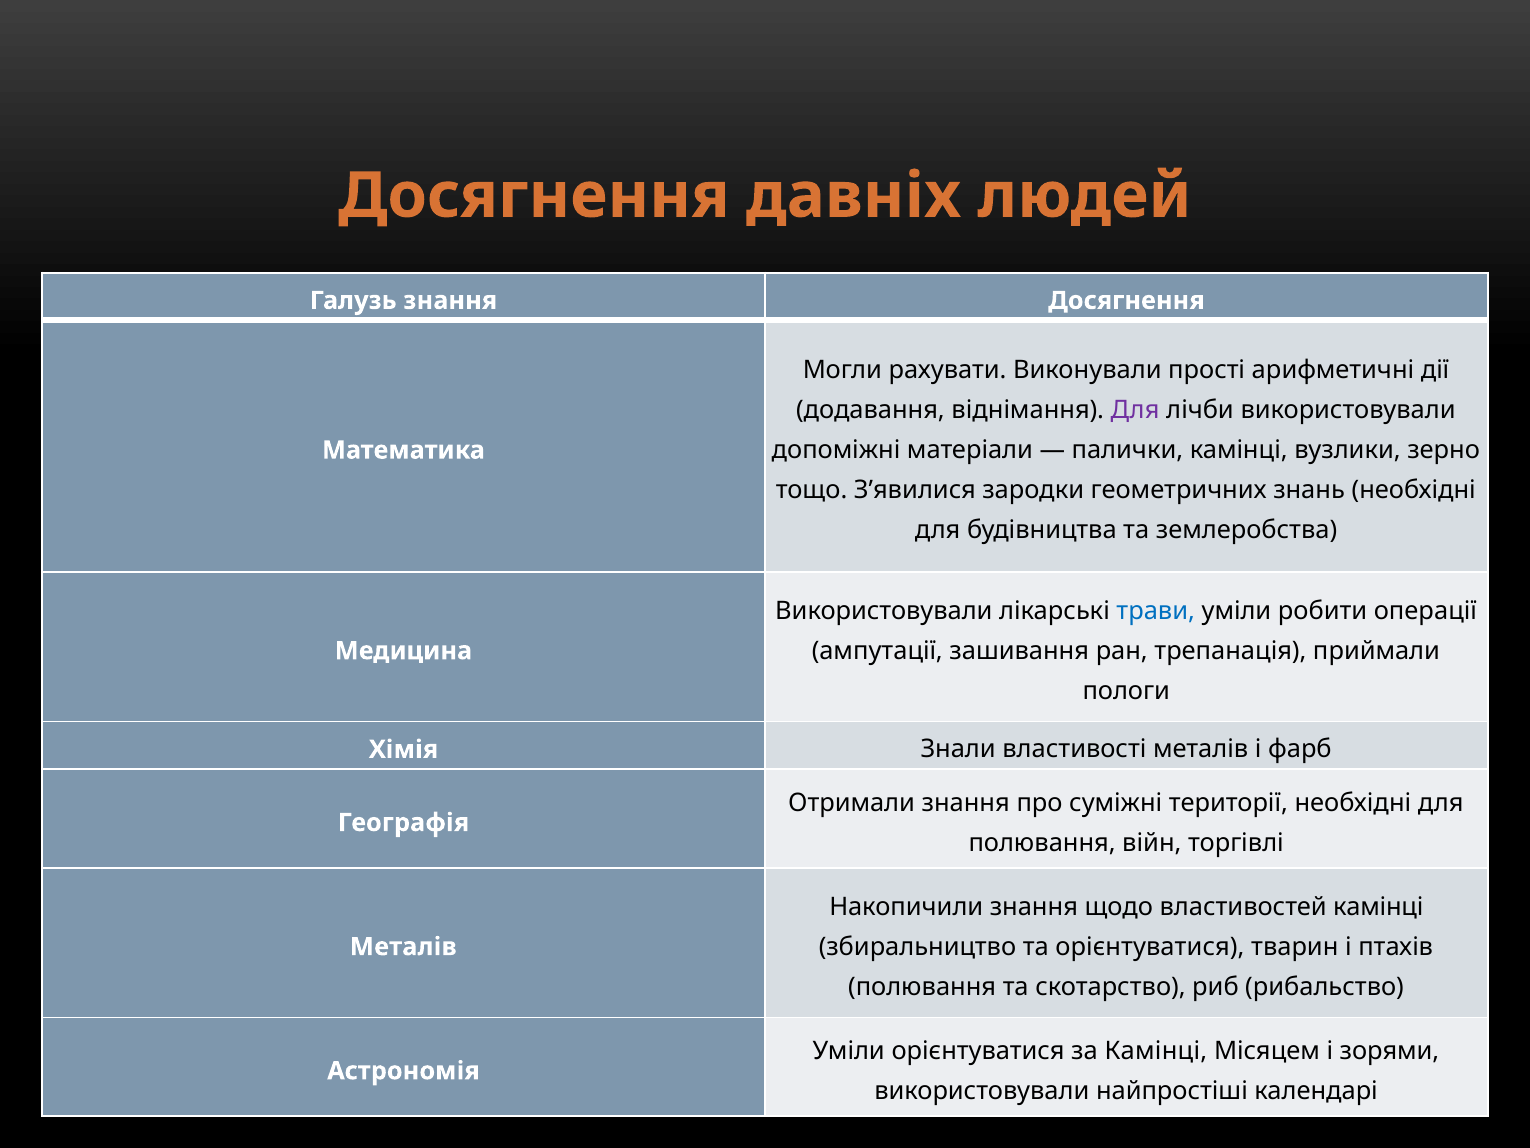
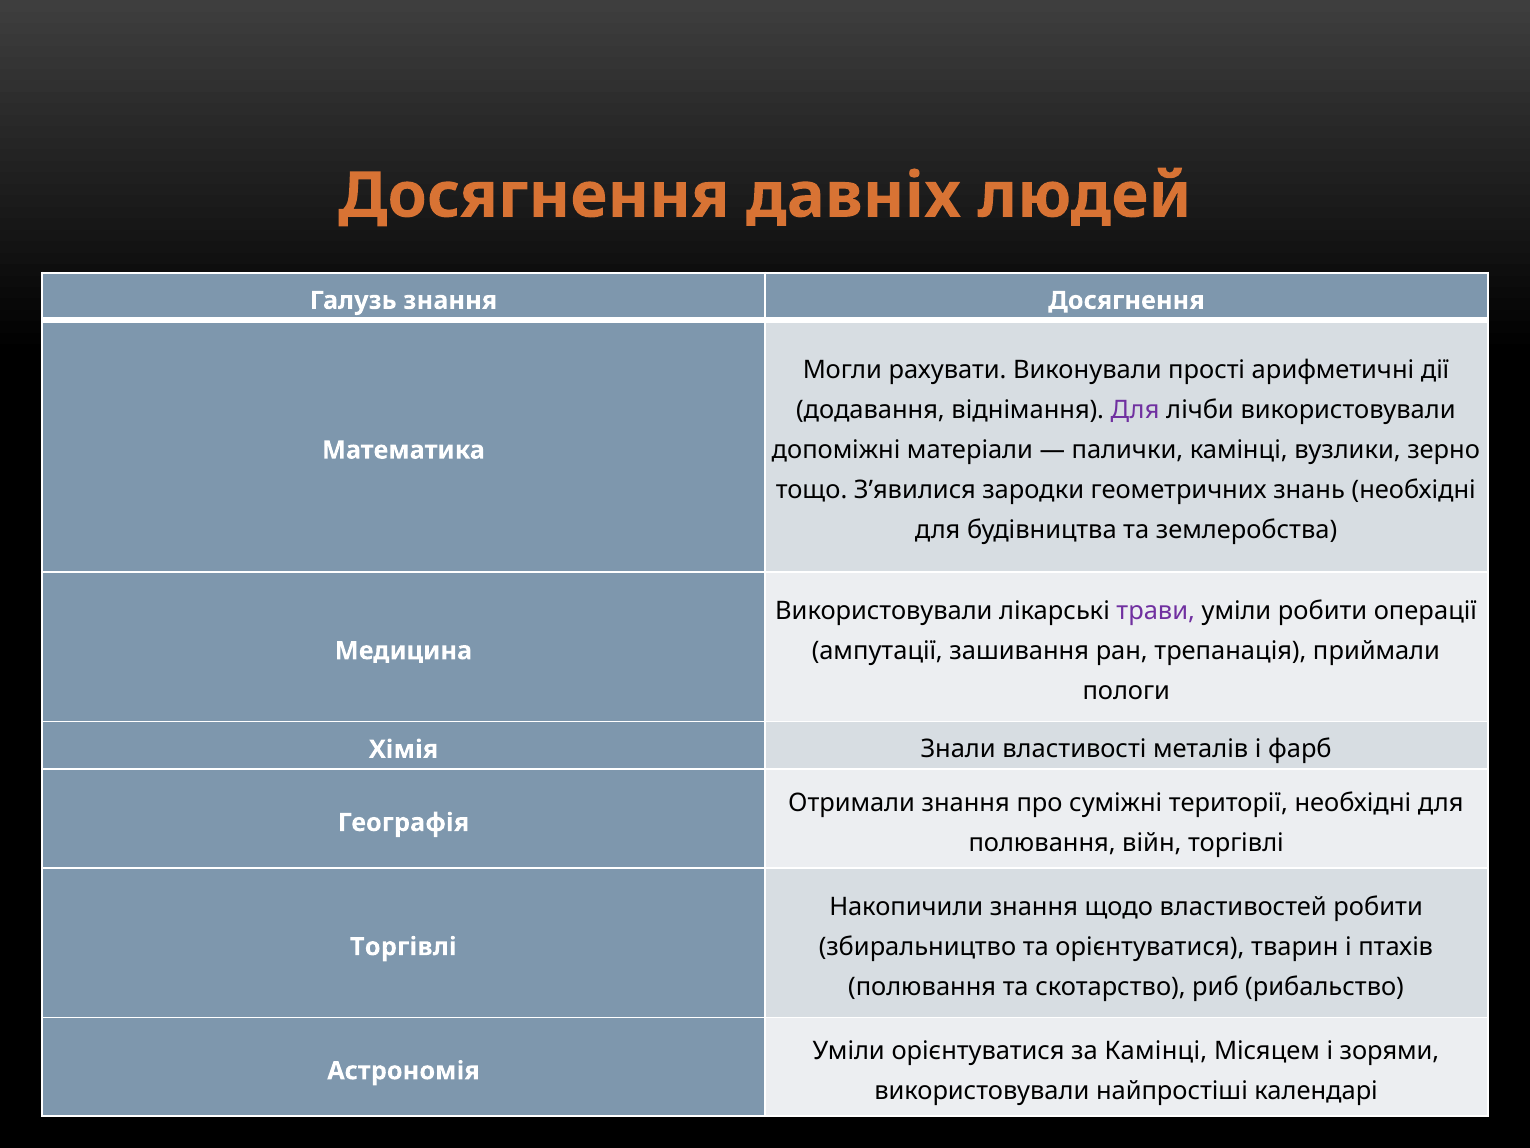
трави colour: blue -> purple
властивостей камінці: камінці -> робити
Металів at (403, 946): Металів -> Торгівлі
